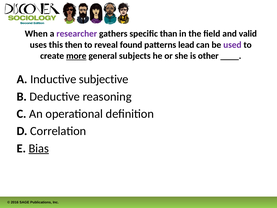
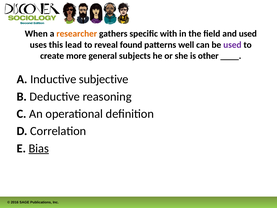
researcher colour: purple -> orange
than: than -> with
and valid: valid -> used
then: then -> lead
lead: lead -> well
more underline: present -> none
